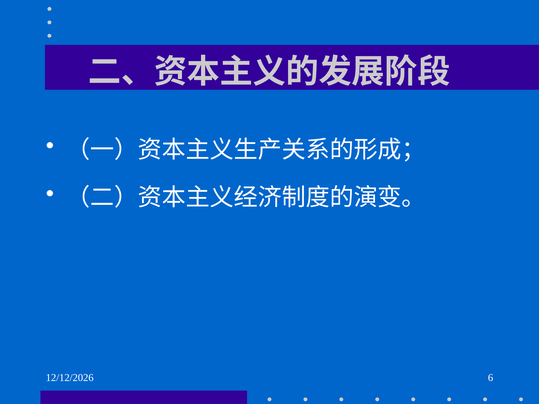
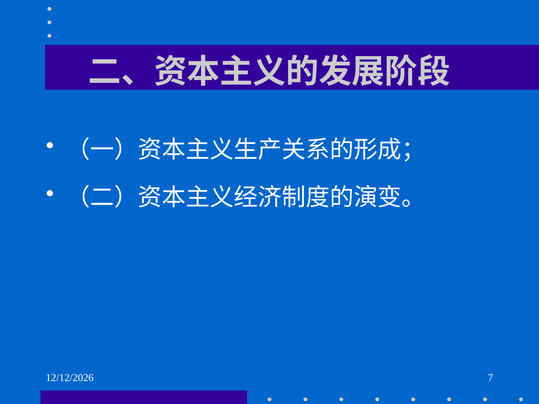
6: 6 -> 7
